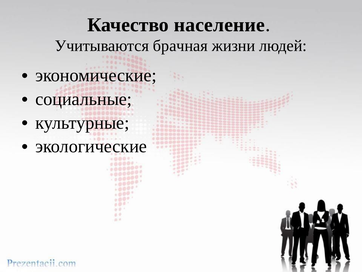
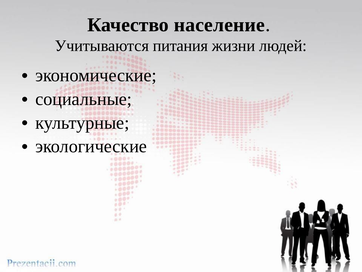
брачная: брачная -> питания
